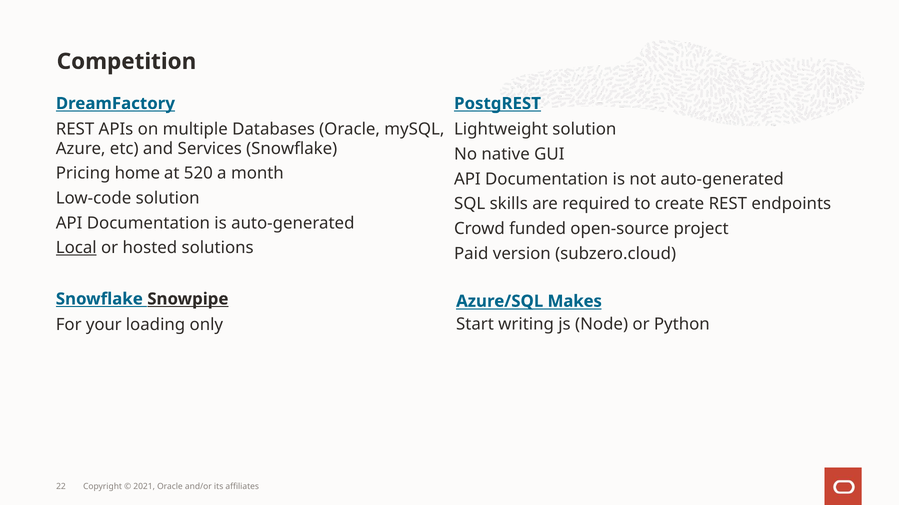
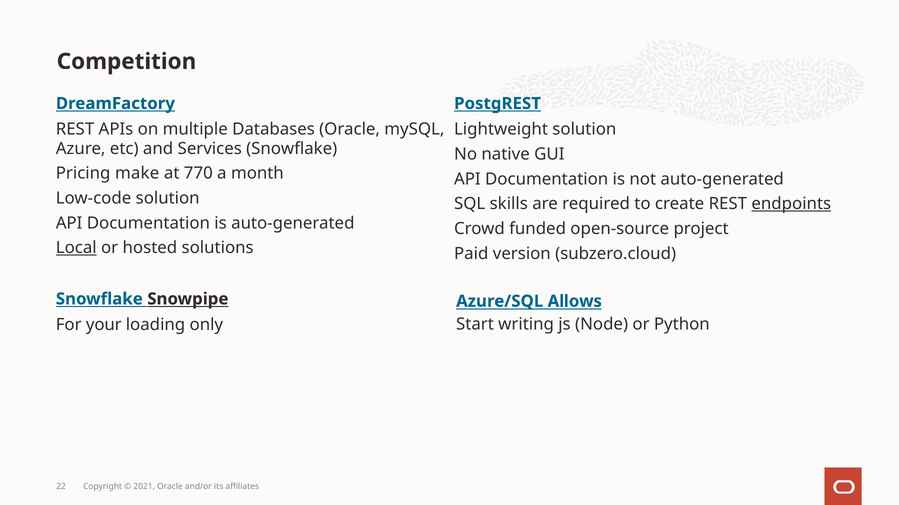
home: home -> make
520: 520 -> 770
endpoints underline: none -> present
Makes: Makes -> Allows
